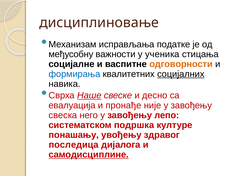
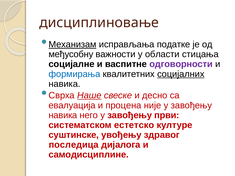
Механизам underline: none -> present
ученика: ученика -> области
одговорности colour: orange -> purple
пронађе: пронађе -> процена
свеска at (63, 115): свеска -> навика
лепо: лепо -> први
подршка: подршка -> естетско
понашању: понашању -> суштинске
самодисциплине underline: present -> none
